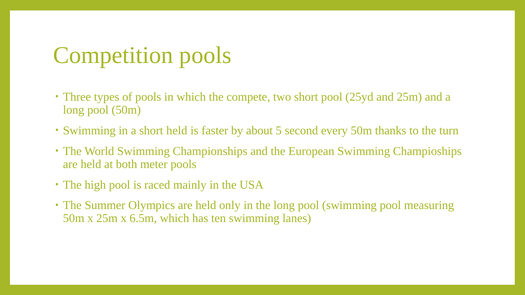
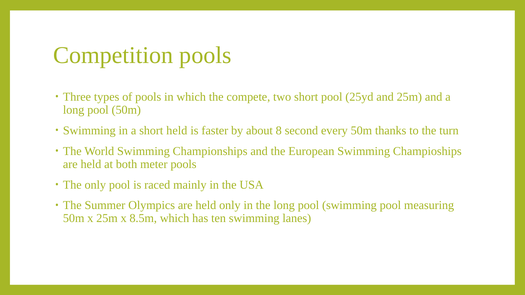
5: 5 -> 8
The high: high -> only
6.5m: 6.5m -> 8.5m
